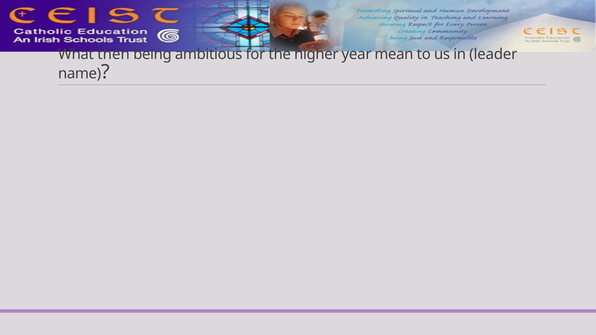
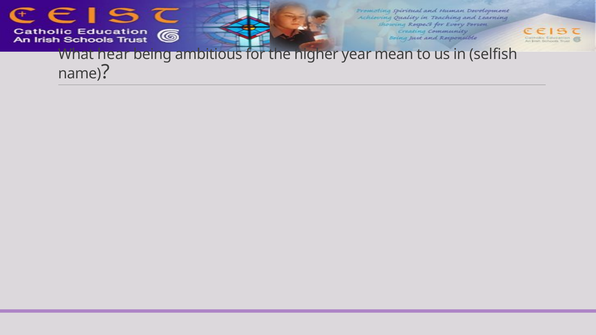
then: then -> hear
leader: leader -> selfish
